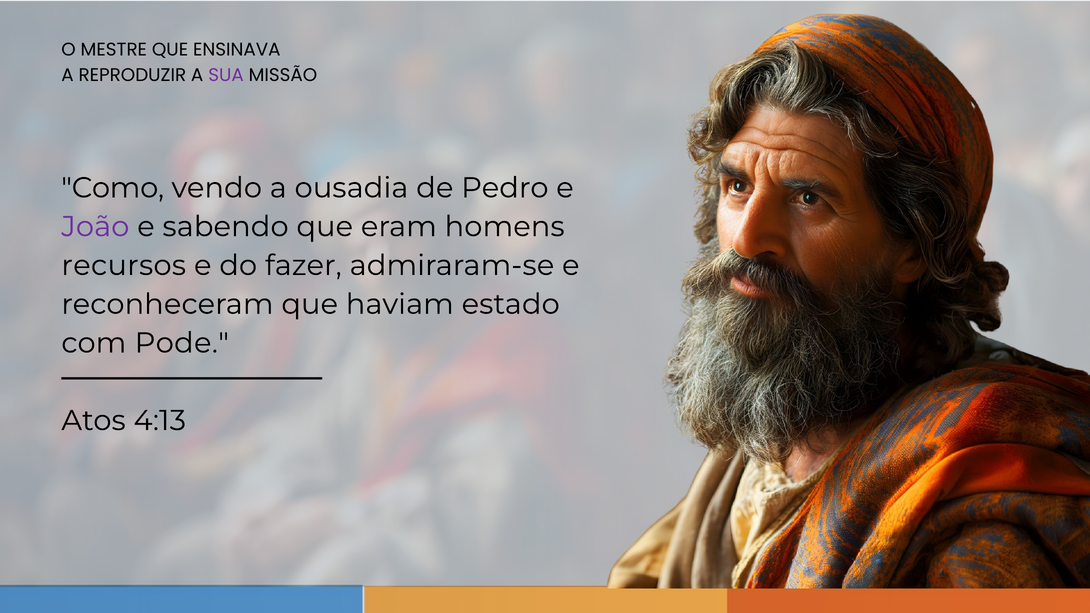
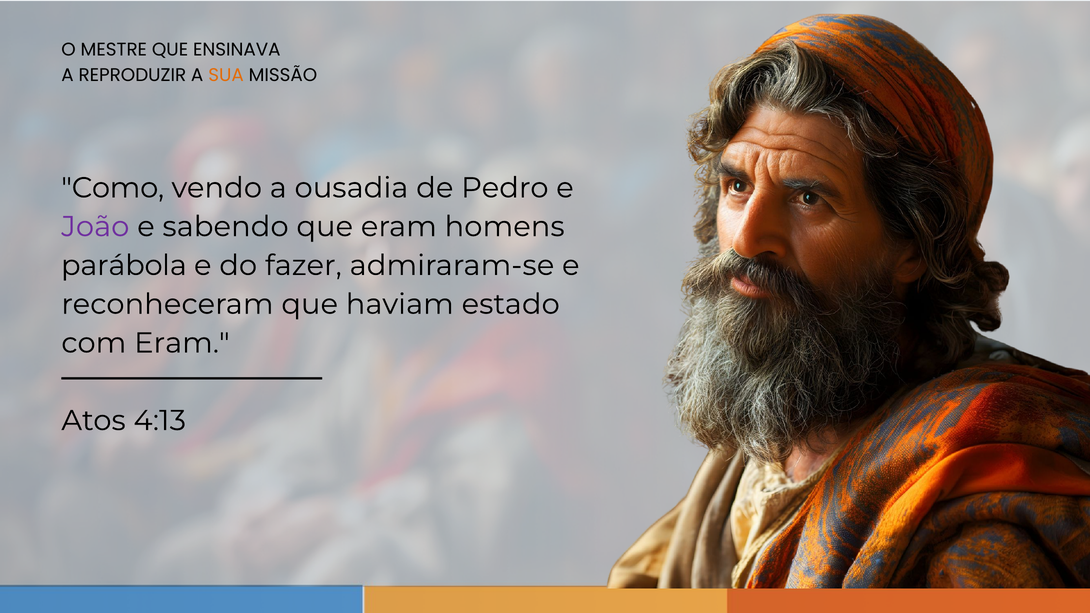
SUA colour: purple -> orange
recursos: recursos -> parábola
com Pode: Pode -> Eram
